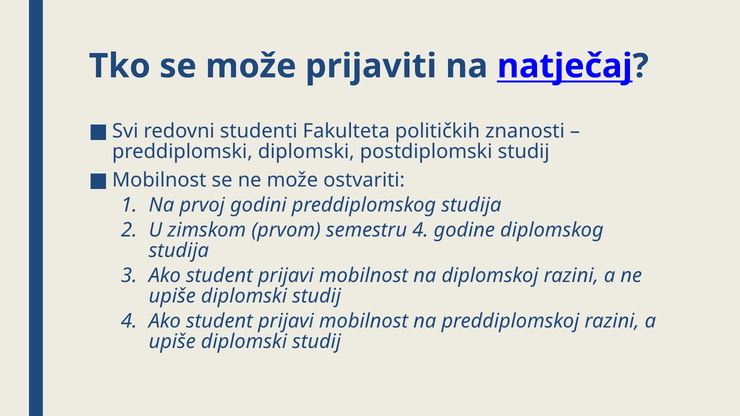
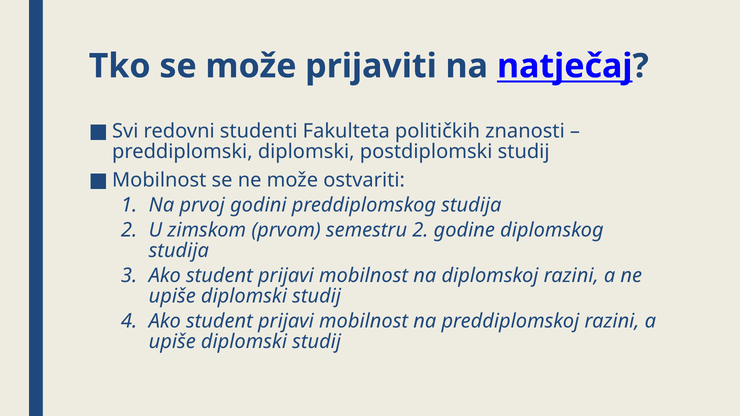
semestru 4: 4 -> 2
